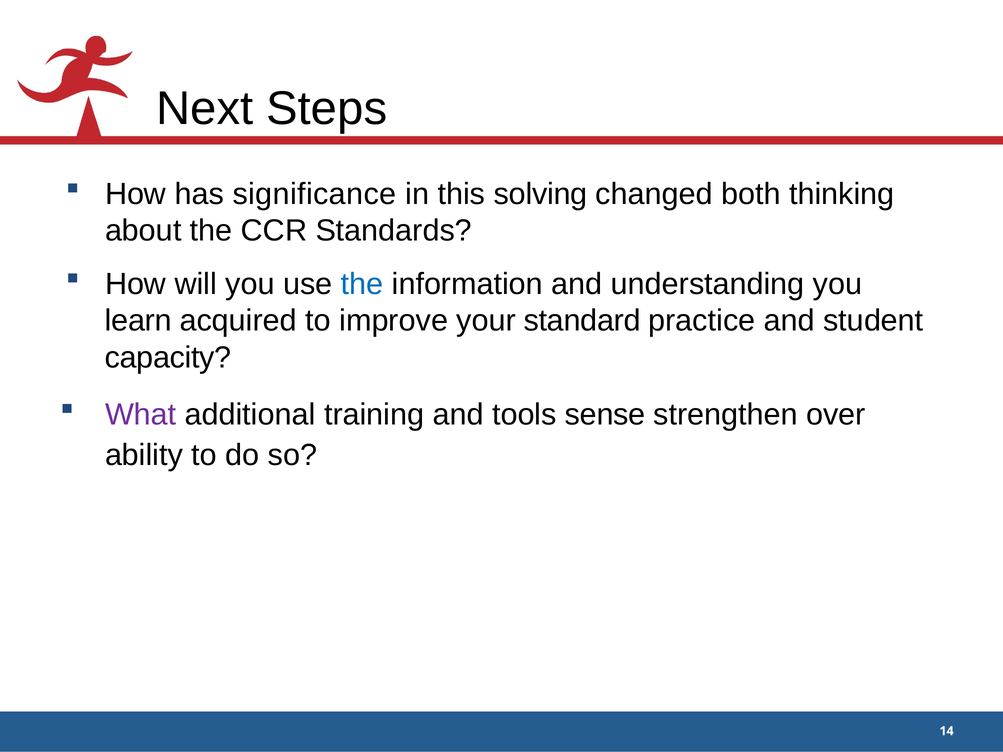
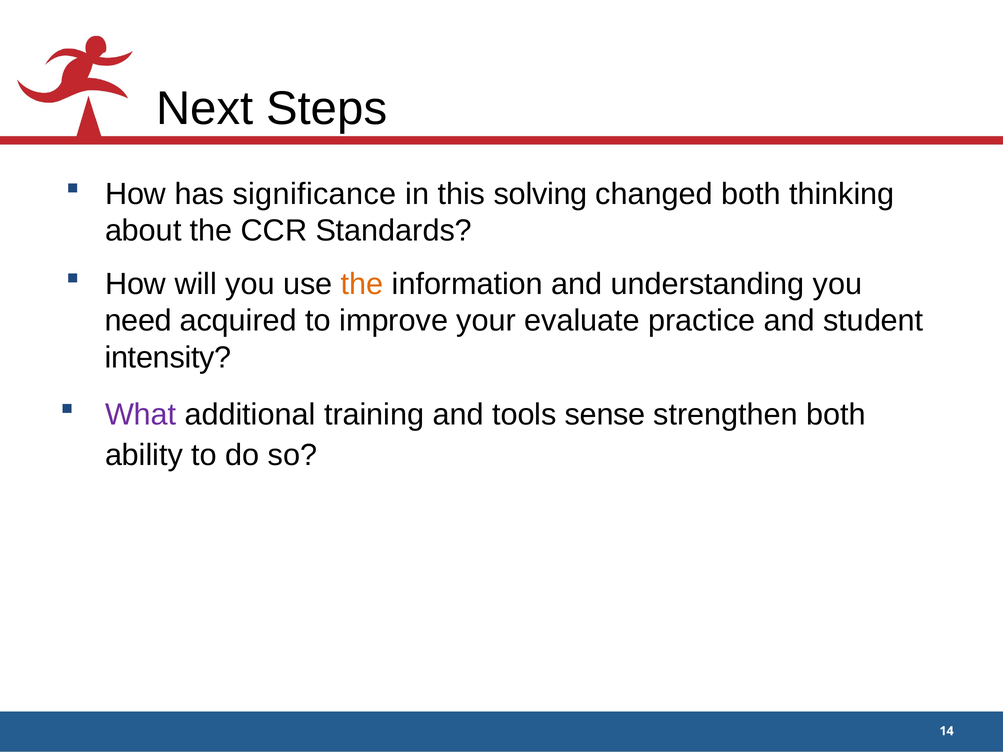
the at (362, 284) colour: blue -> orange
learn: learn -> need
standard: standard -> evaluate
capacity: capacity -> intensity
strengthen over: over -> both
